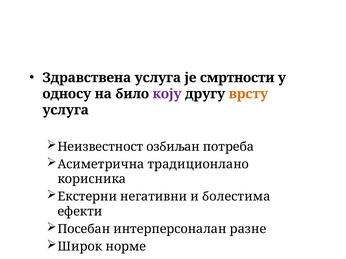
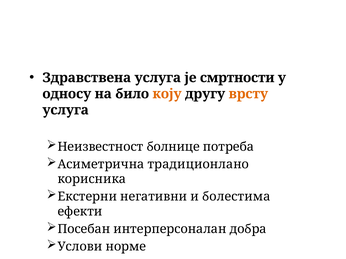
коју colour: purple -> orange
озбиљан: озбиљан -> болнице
разне: разне -> добра
Широк: Широк -> Услови
